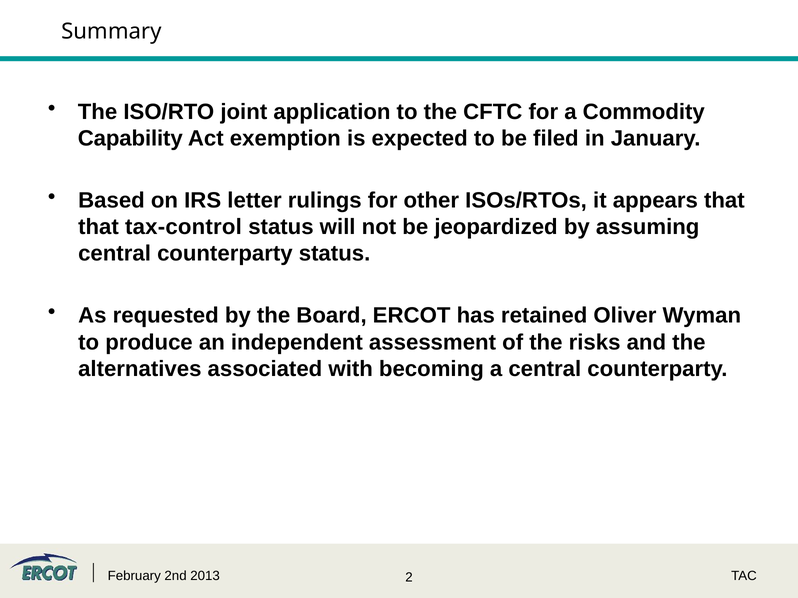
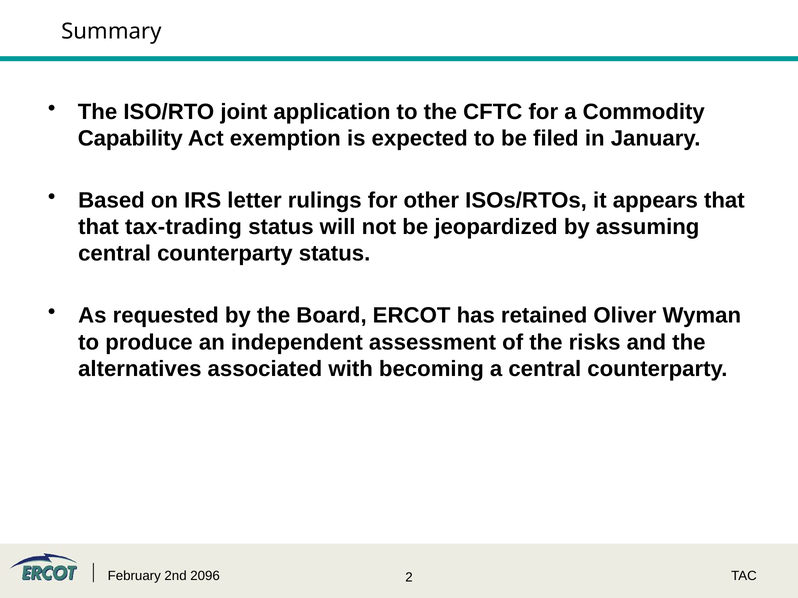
tax-control: tax-control -> tax-trading
2013: 2013 -> 2096
